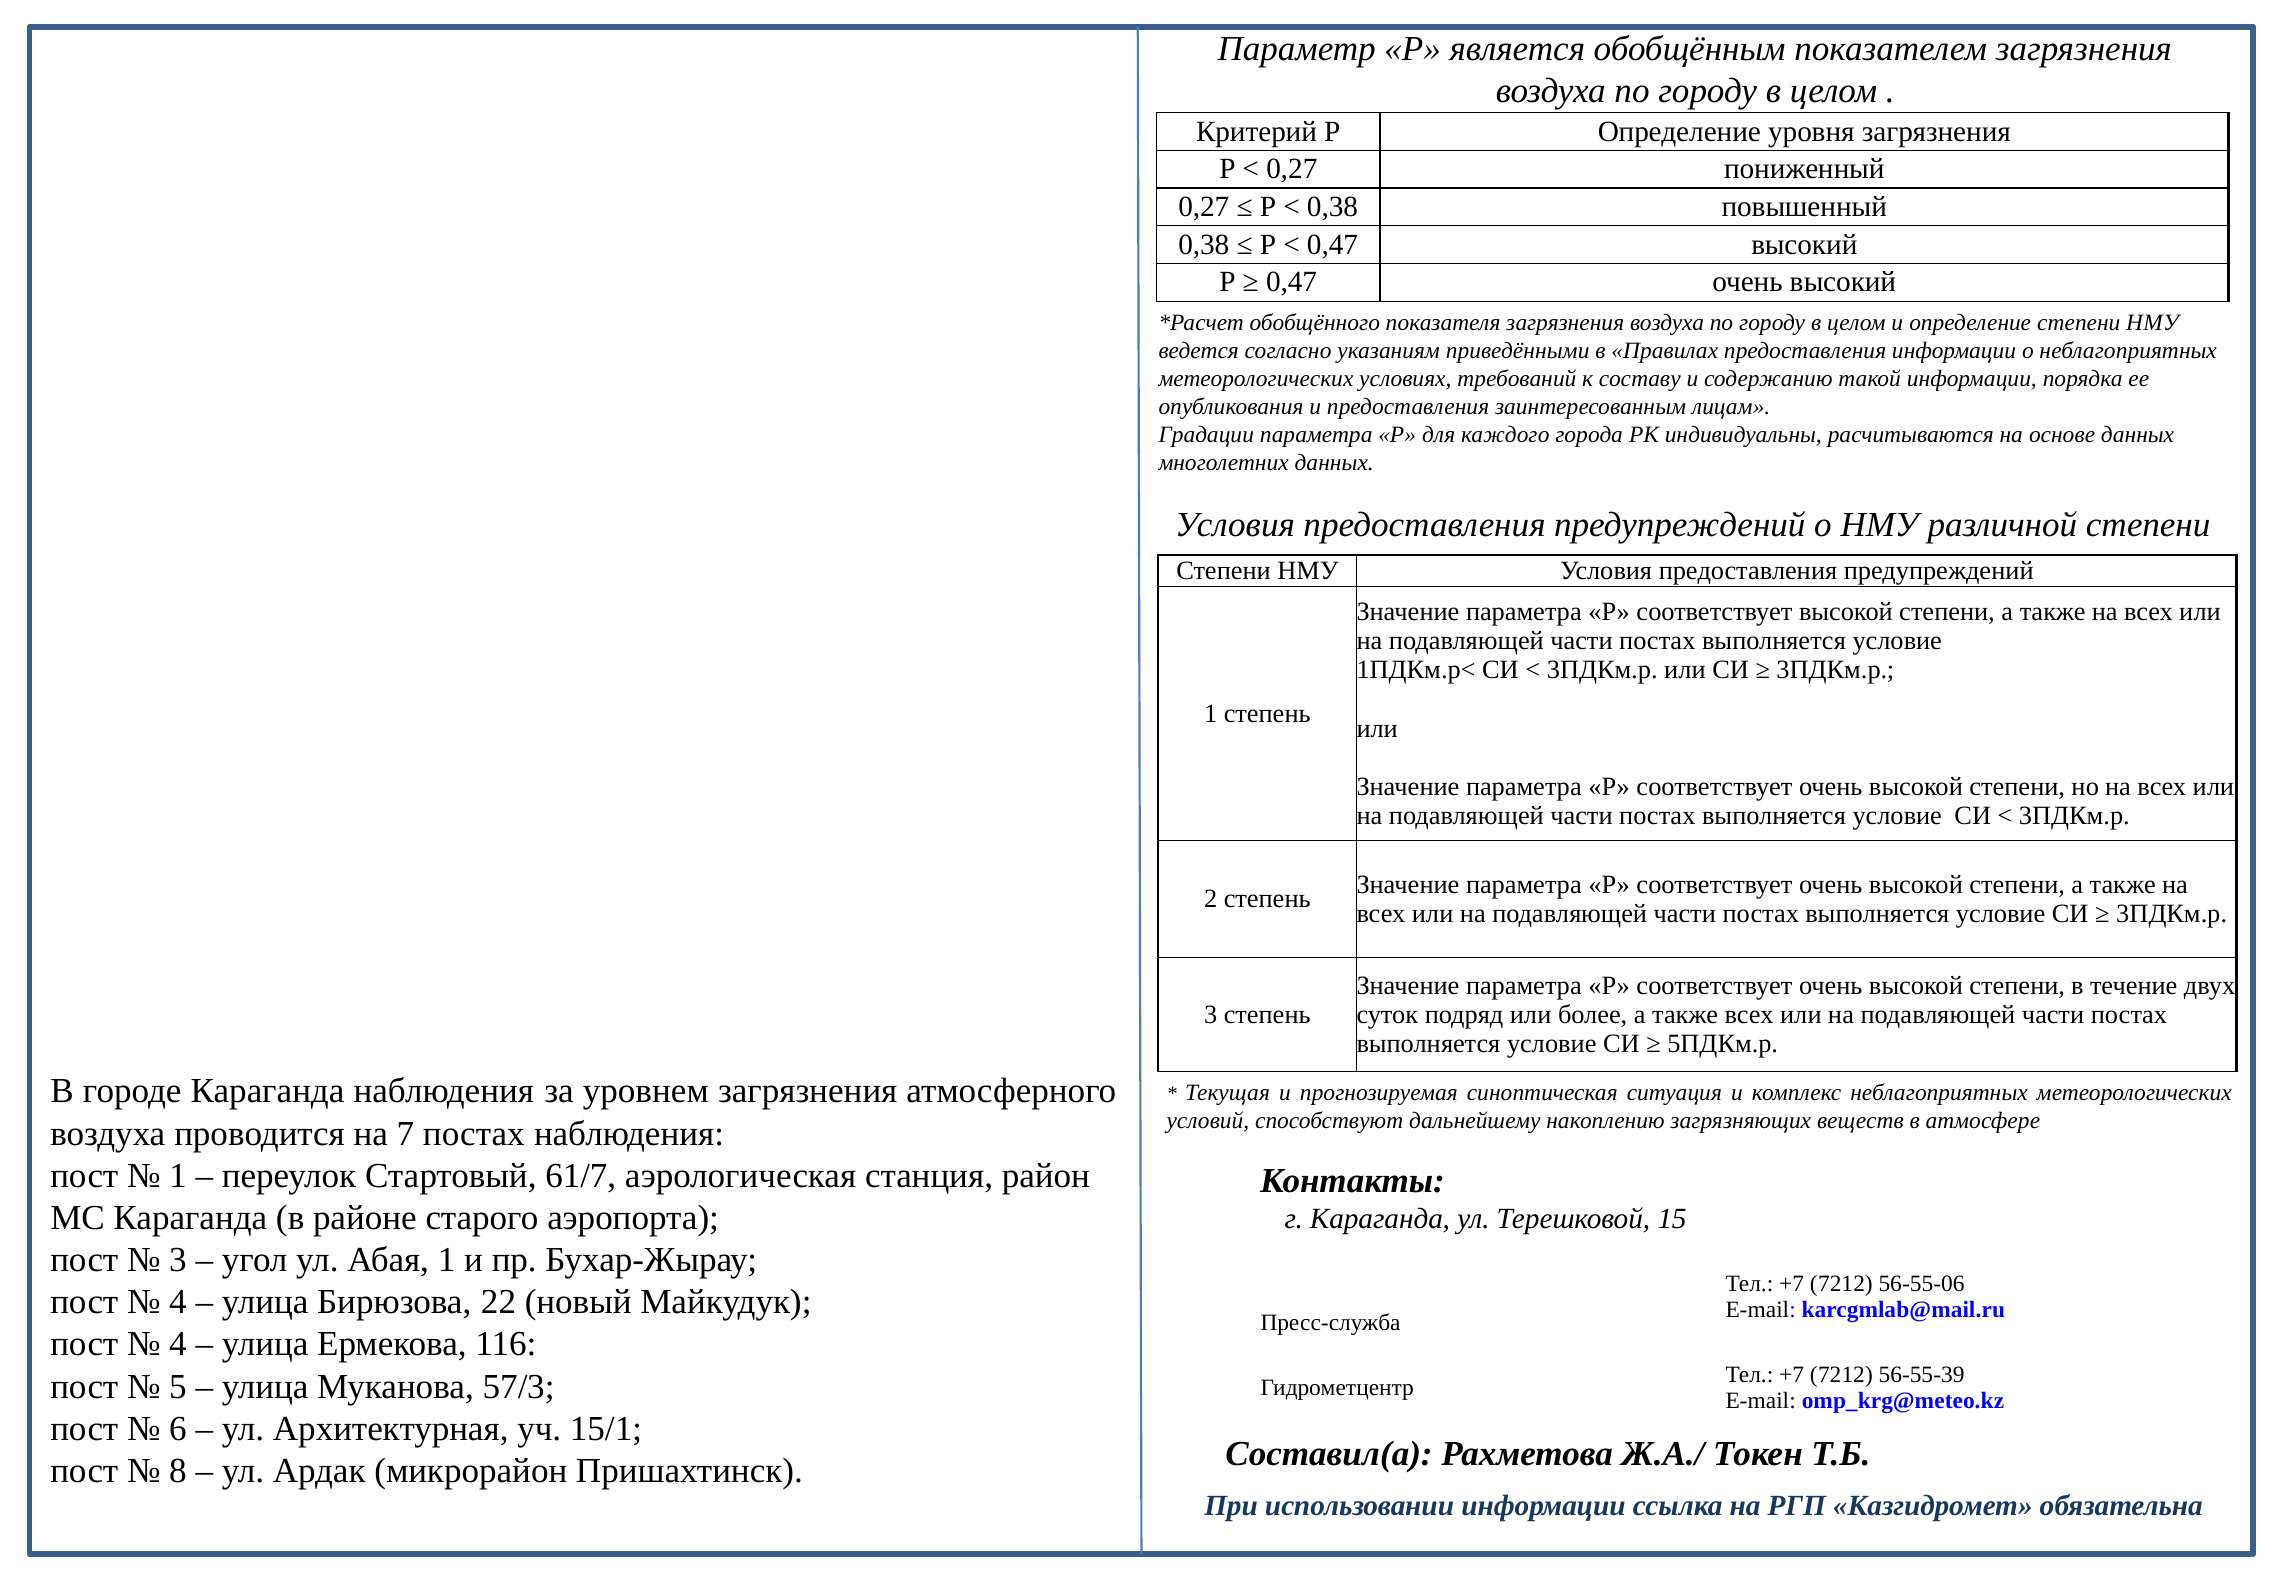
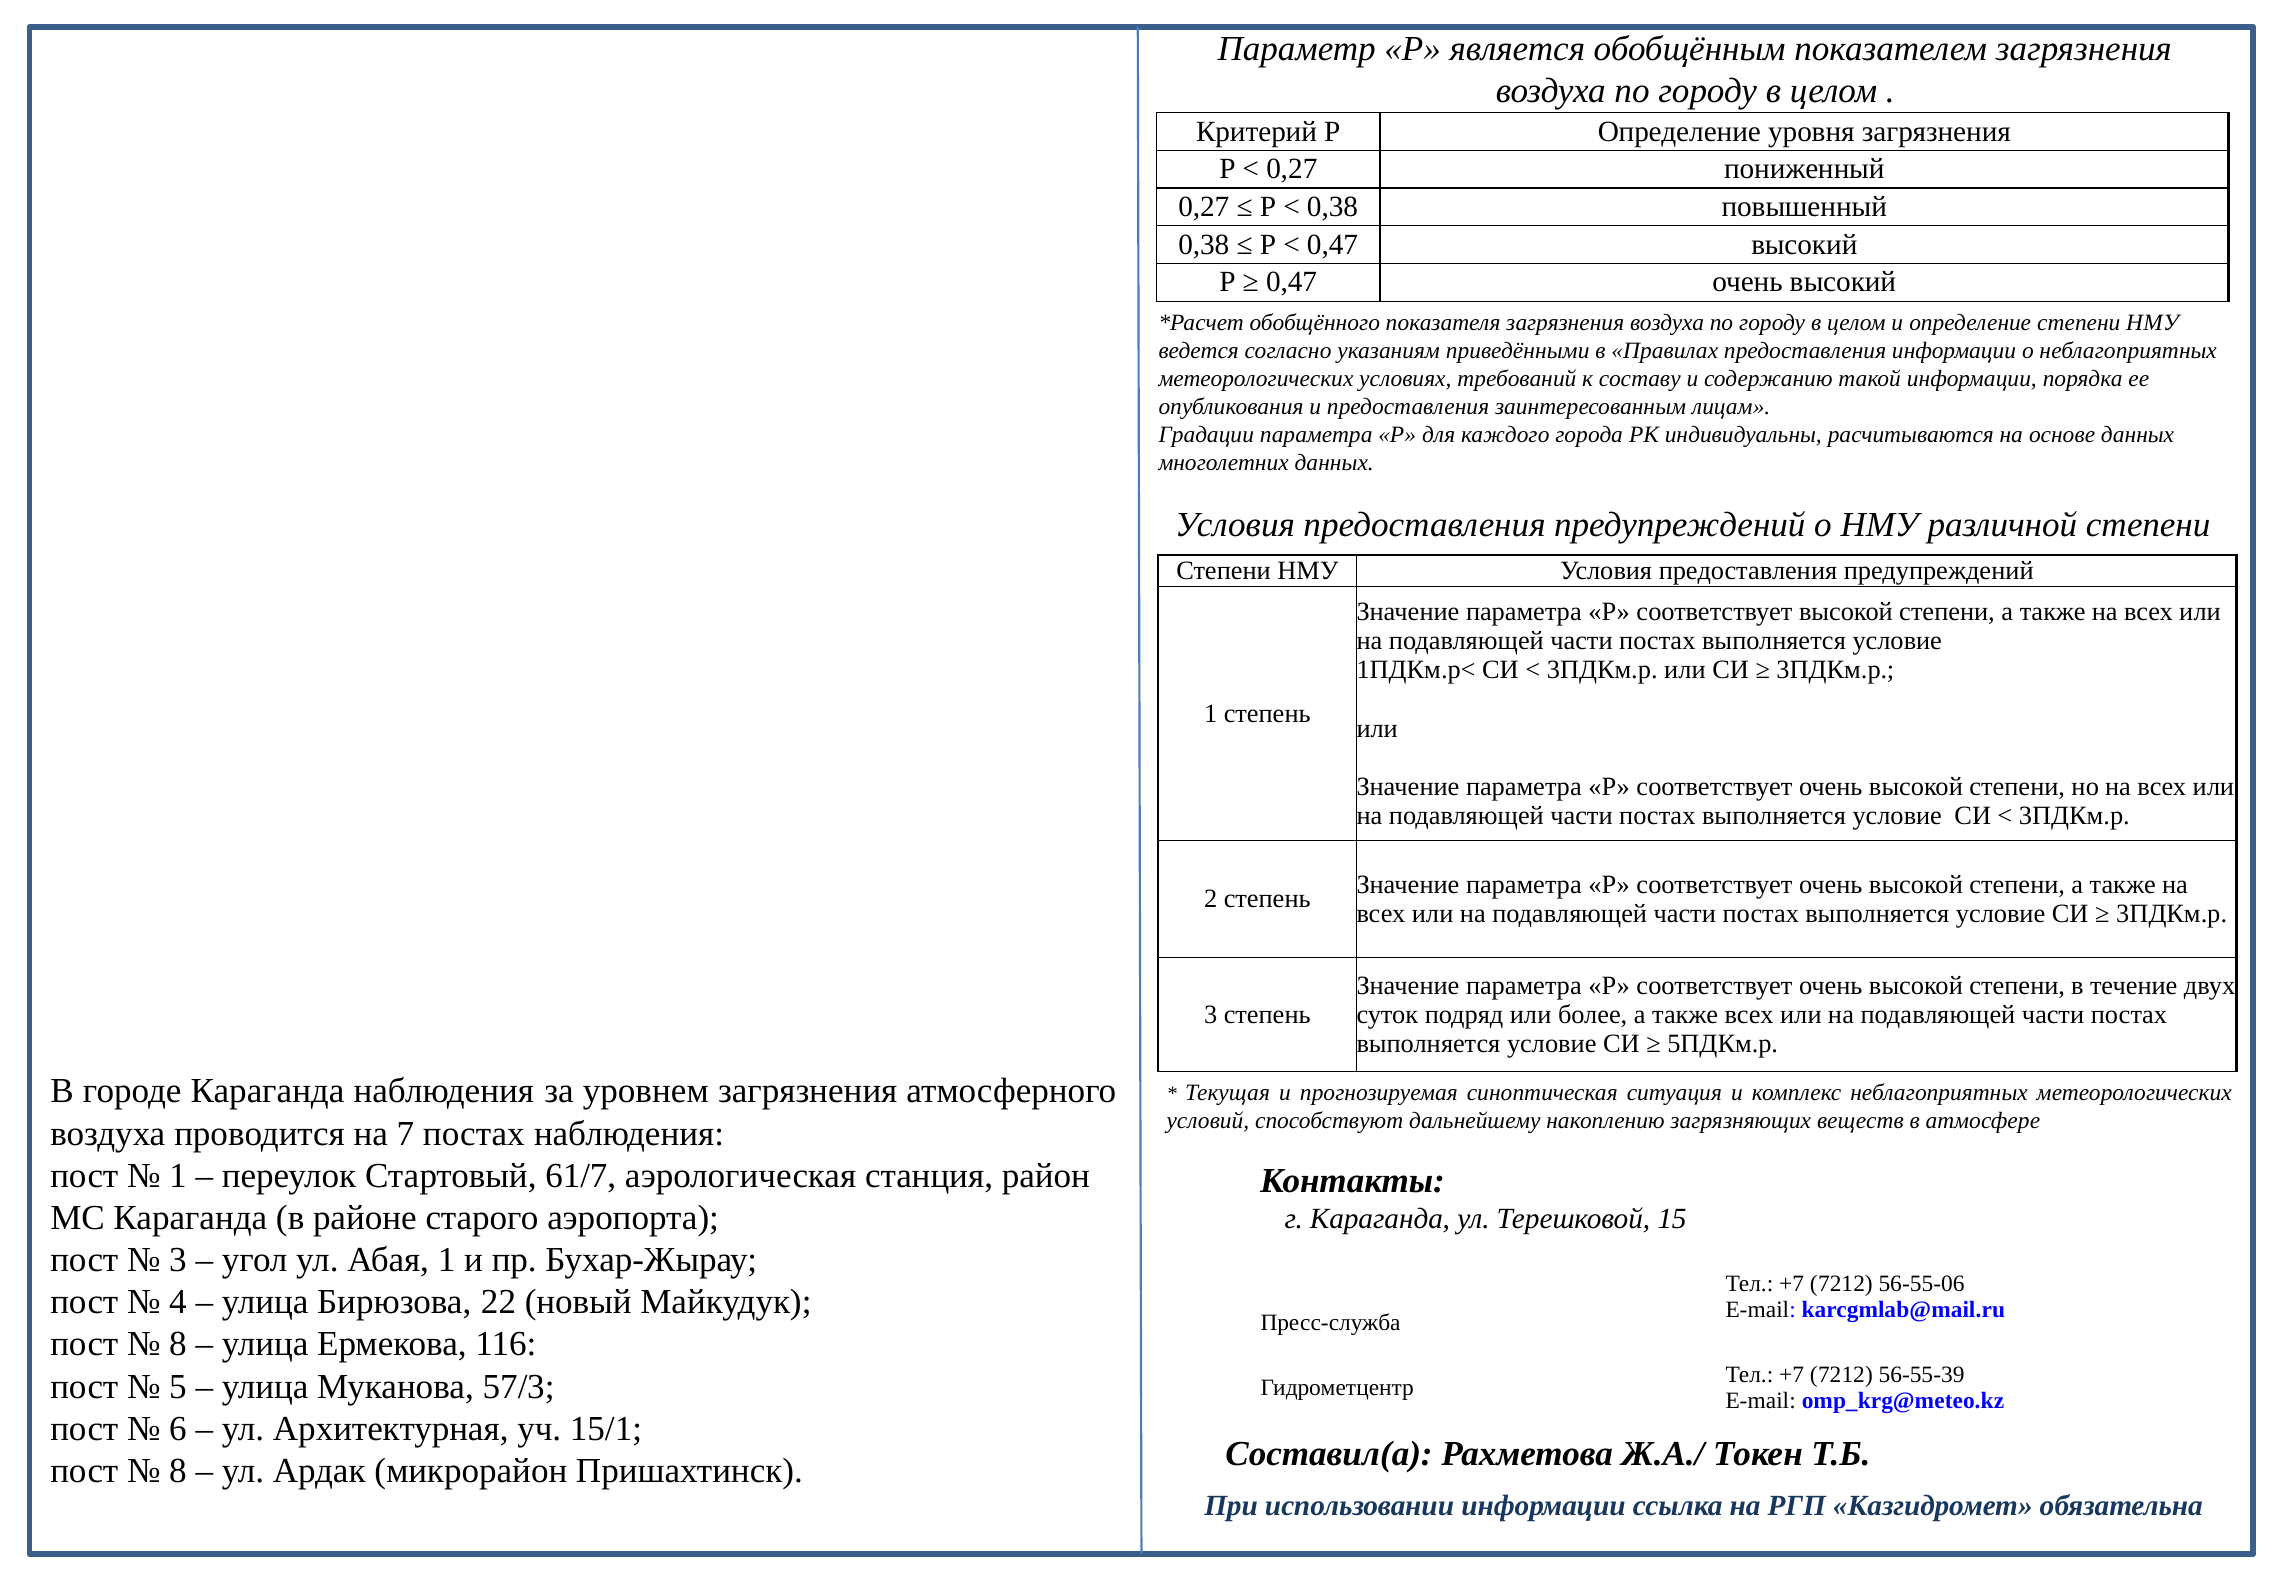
4 at (178, 1344): 4 -> 8
